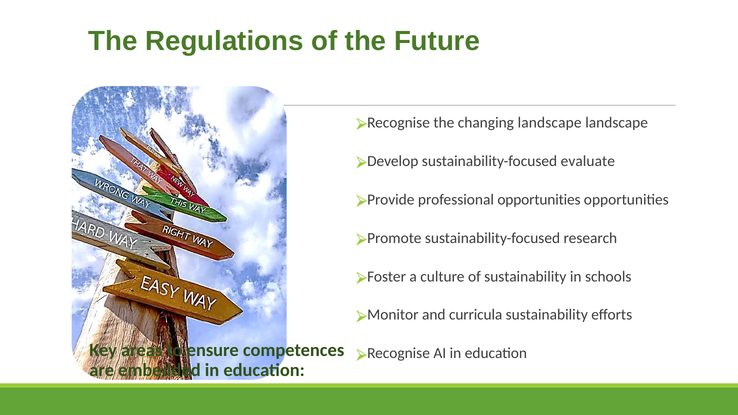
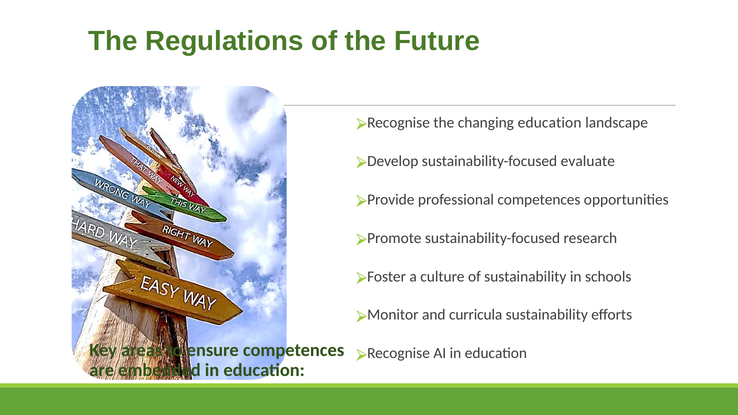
changing landscape: landscape -> education
professional opportunities: opportunities -> competences
